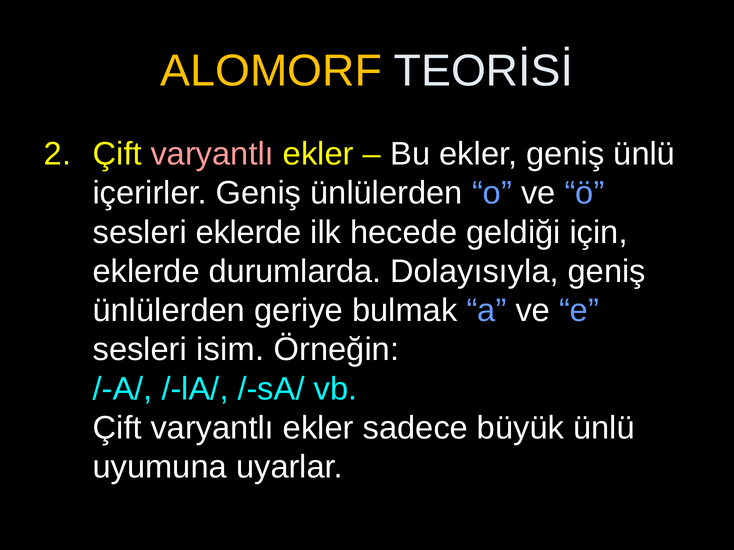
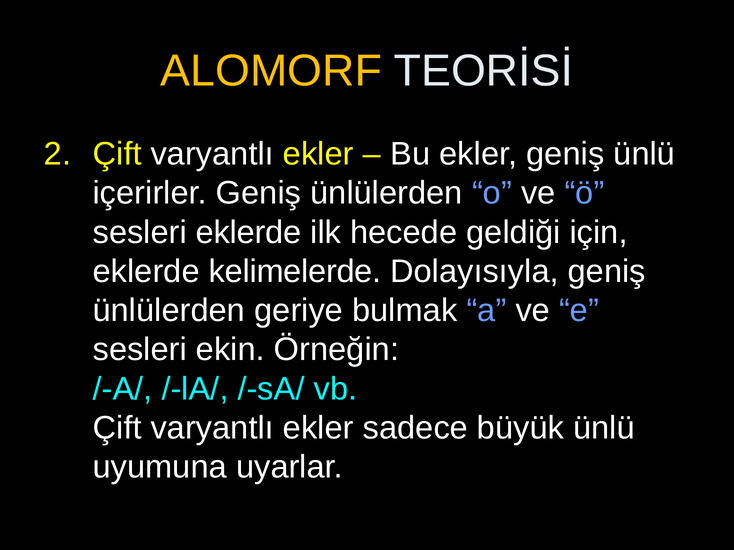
varyantlı at (212, 154) colour: pink -> white
durumlarda: durumlarda -> kelimelerde
isim: isim -> ekin
